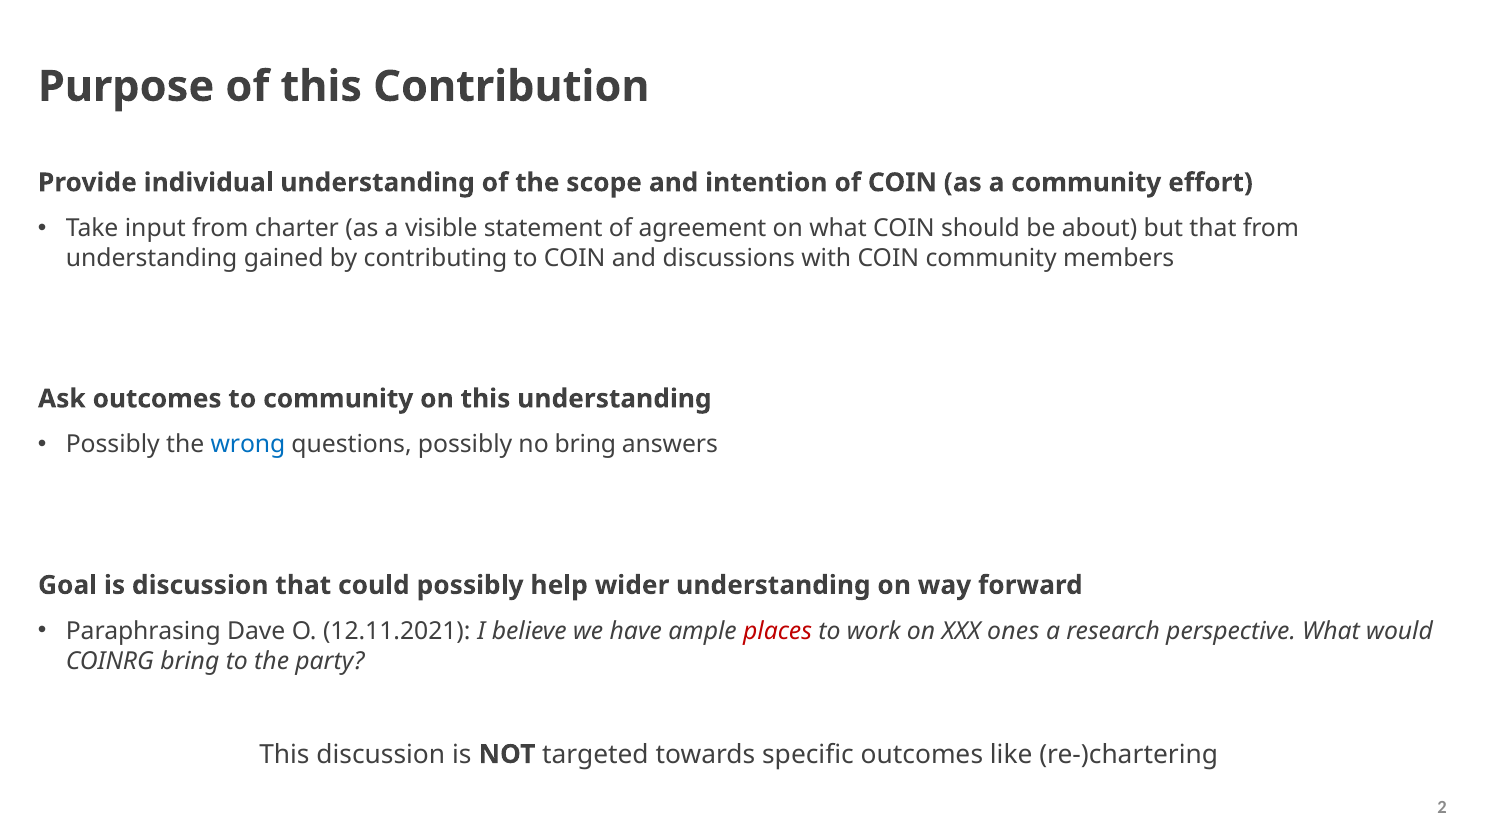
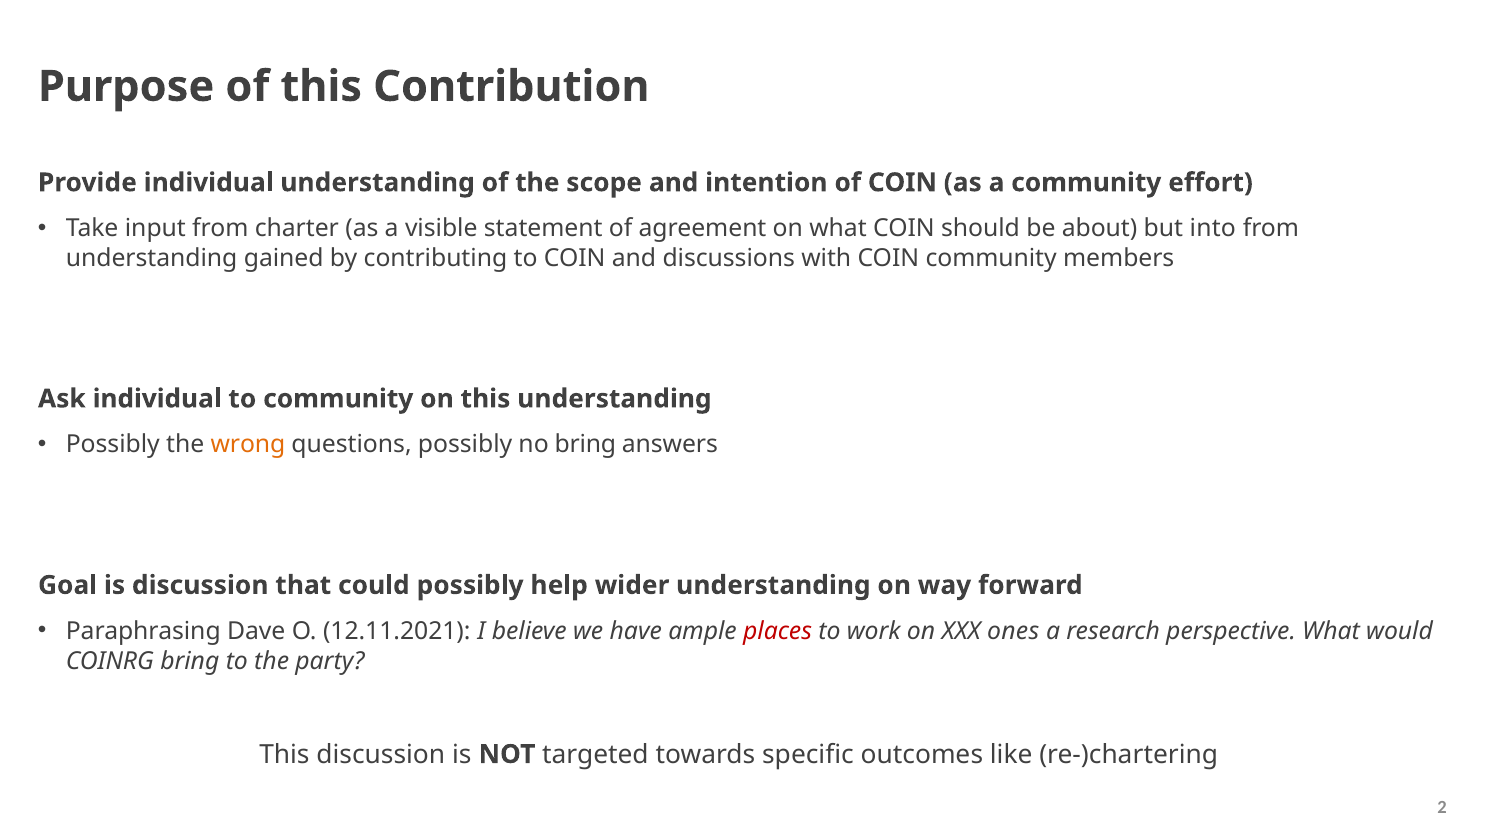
but that: that -> into
Ask outcomes: outcomes -> individual
wrong colour: blue -> orange
